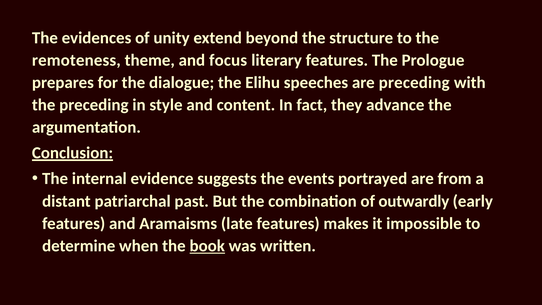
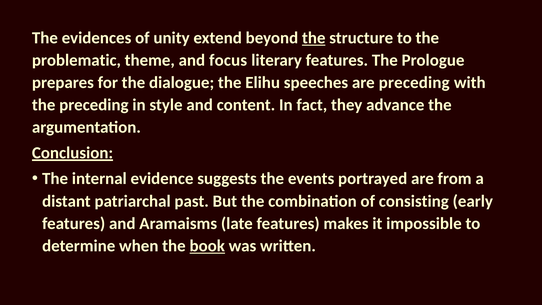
the at (314, 38) underline: none -> present
remoteness: remoteness -> problematic
outwardly: outwardly -> consisting
